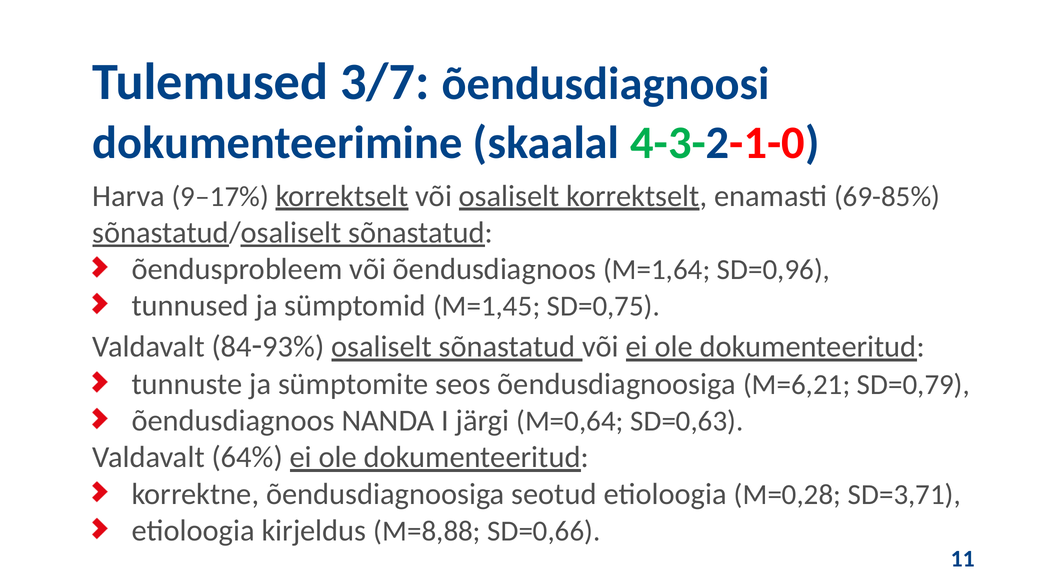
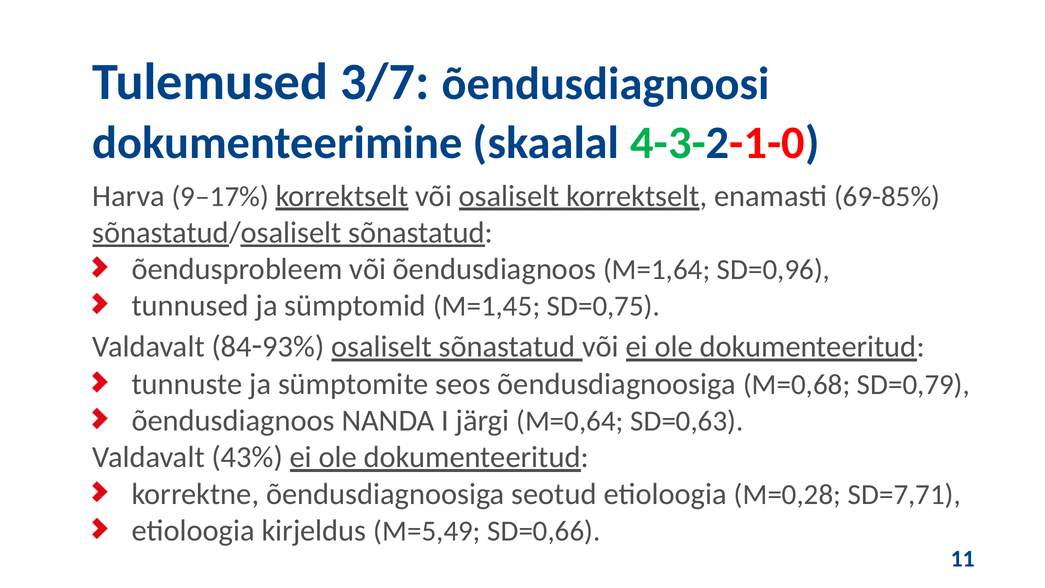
M=6,21: M=6,21 -> M=0,68
64%: 64% -> 43%
SD=3,71: SD=3,71 -> SD=7,71
M=8,88: M=8,88 -> M=5,49
